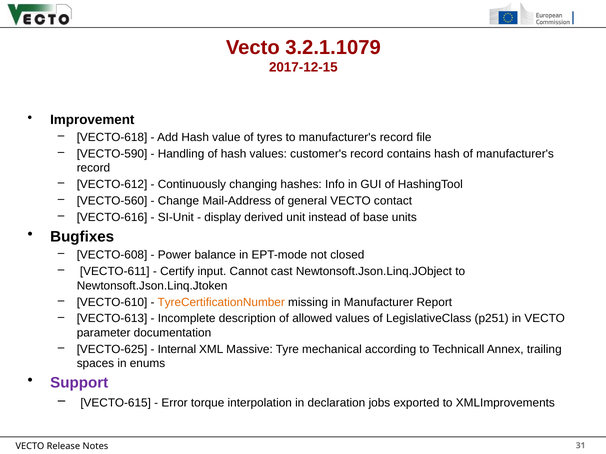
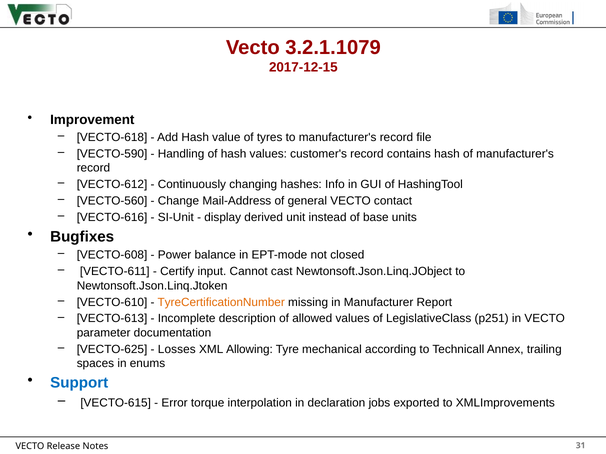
Internal: Internal -> Losses
Massive: Massive -> Allowing
Support colour: purple -> blue
